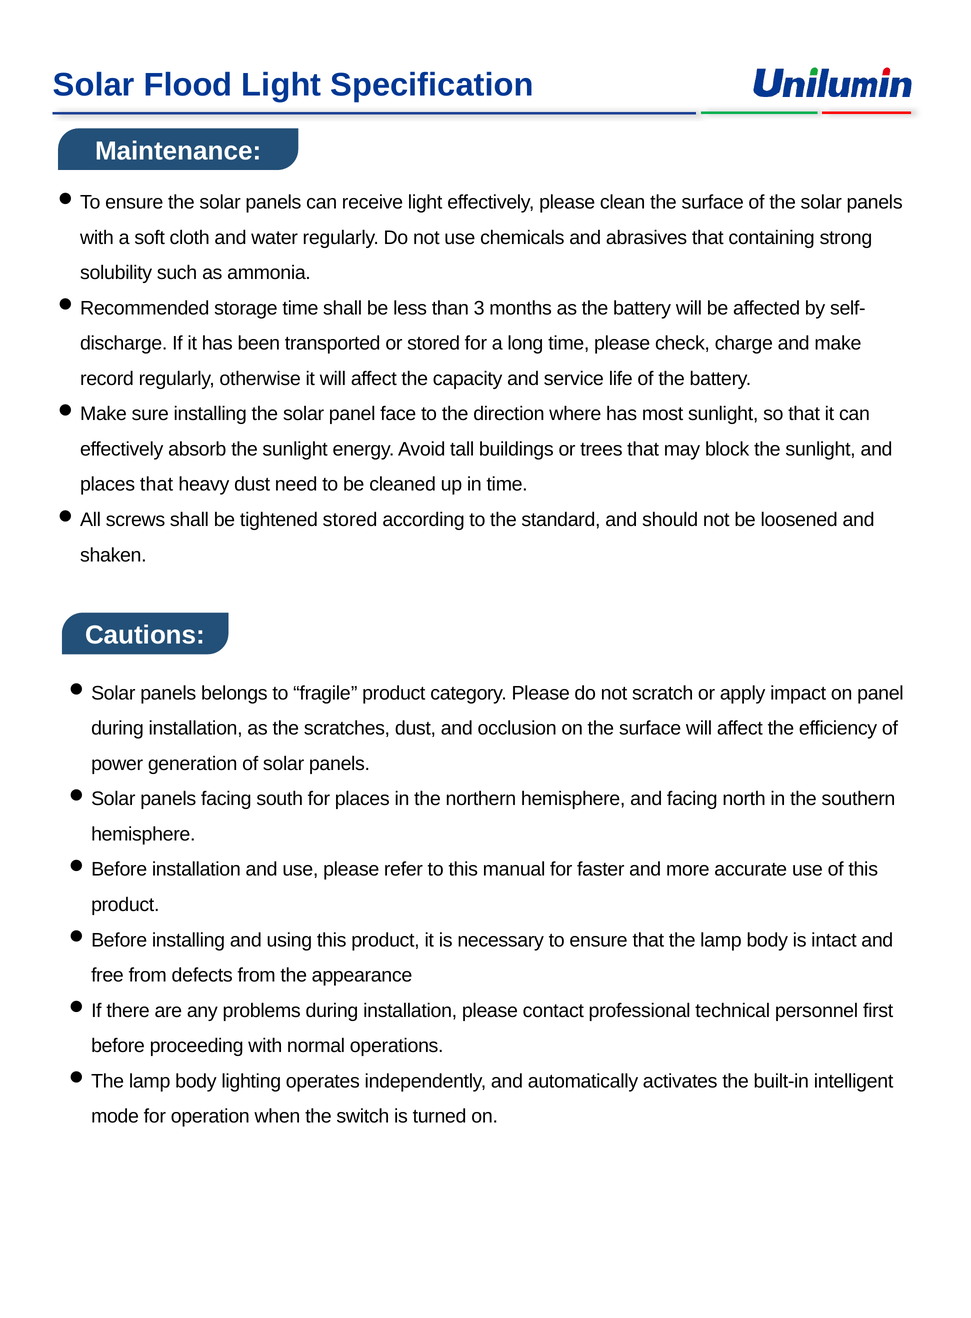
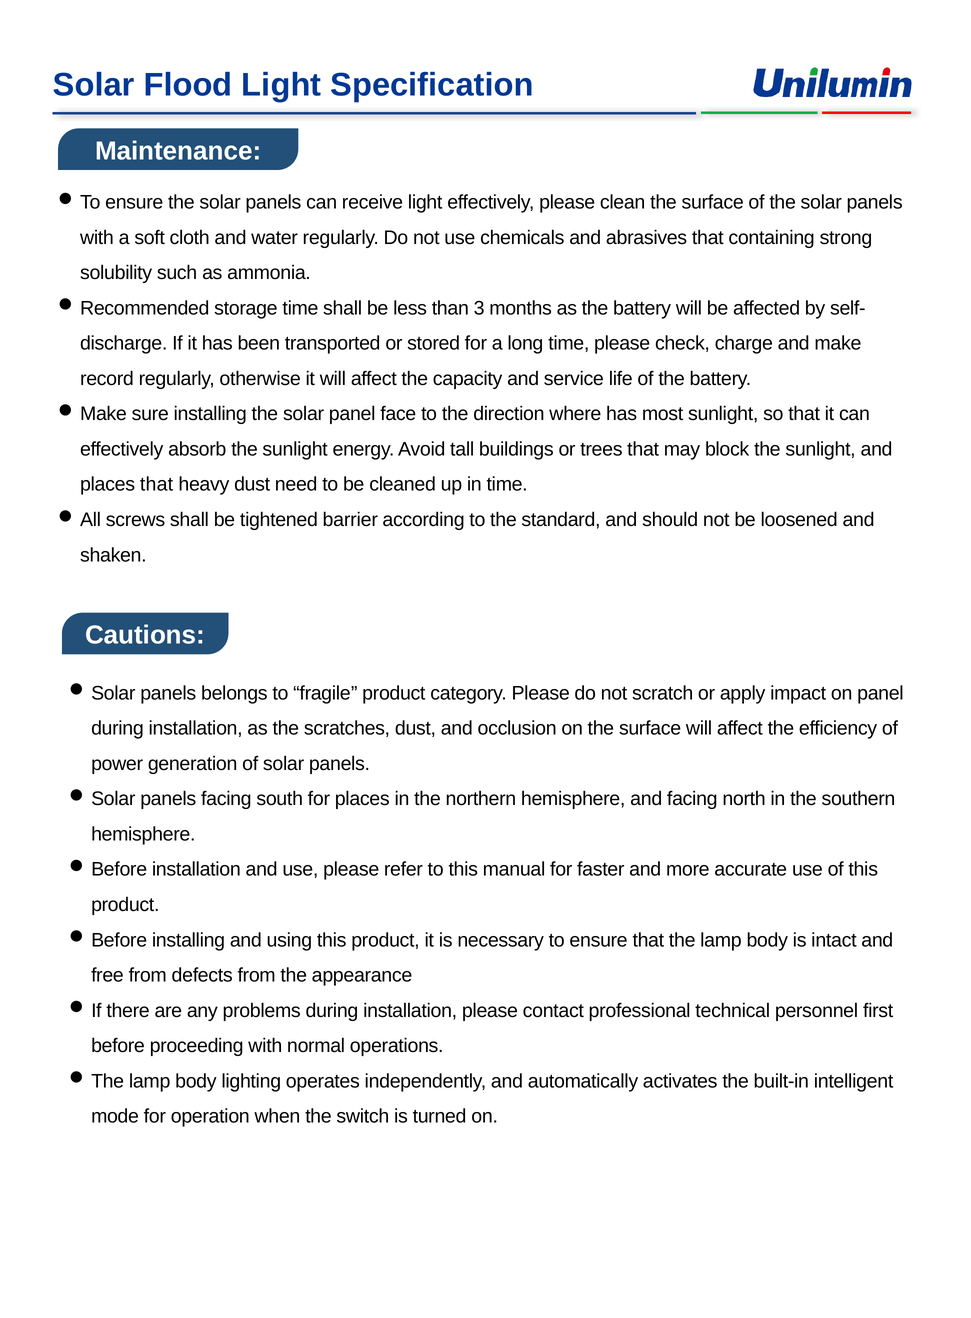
tightened stored: stored -> barrier
